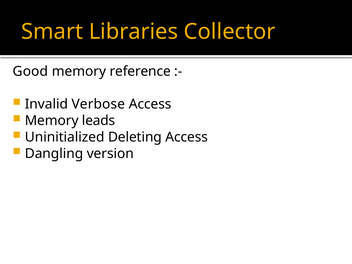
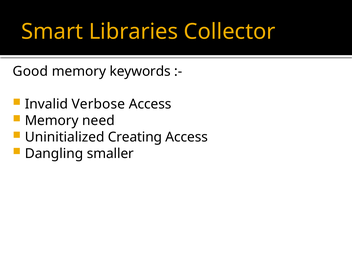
reference: reference -> keywords
leads: leads -> need
Deleting: Deleting -> Creating
version: version -> smaller
